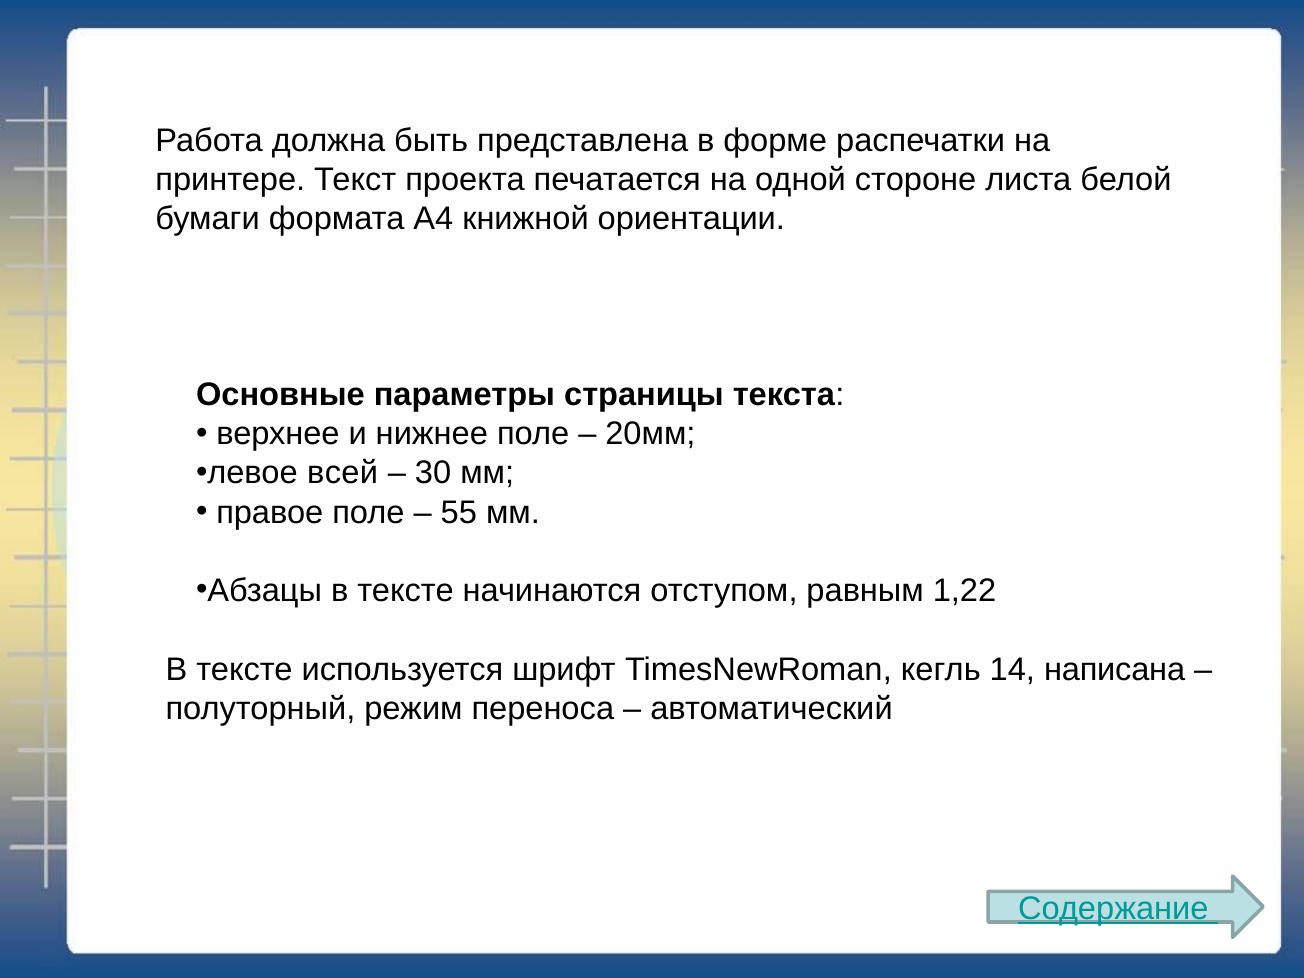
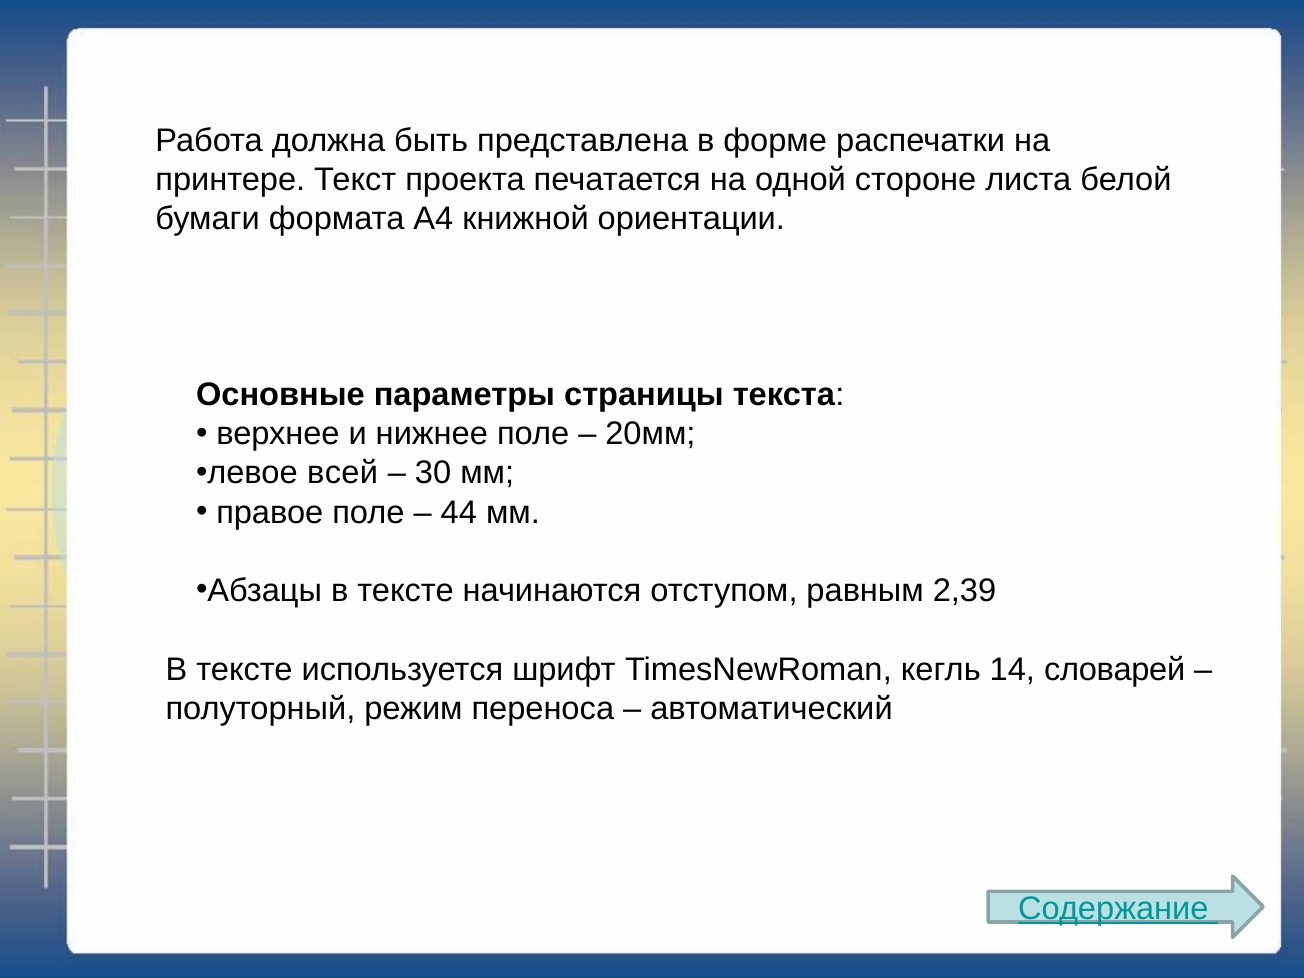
55: 55 -> 44
1,22: 1,22 -> 2,39
написана: написана -> словарей
